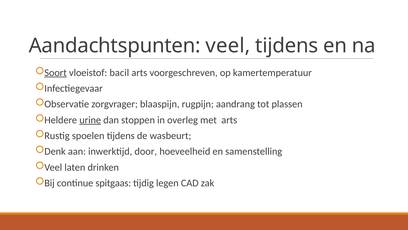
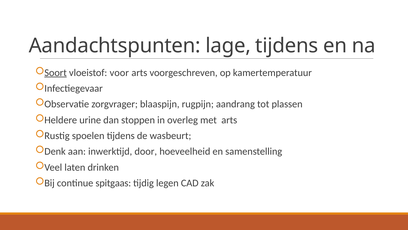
Aandachtspunten veel: veel -> lage
bacil: bacil -> voor
urine underline: present -> none
